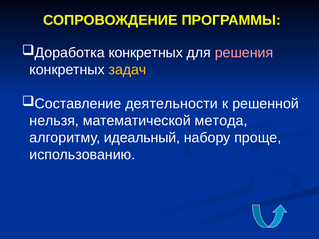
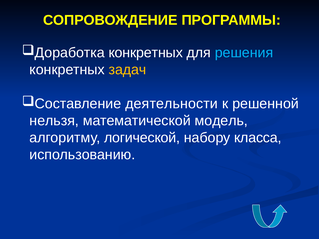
решения colour: pink -> light blue
метода: метода -> модель
идеальный: идеальный -> логической
проще: проще -> класса
